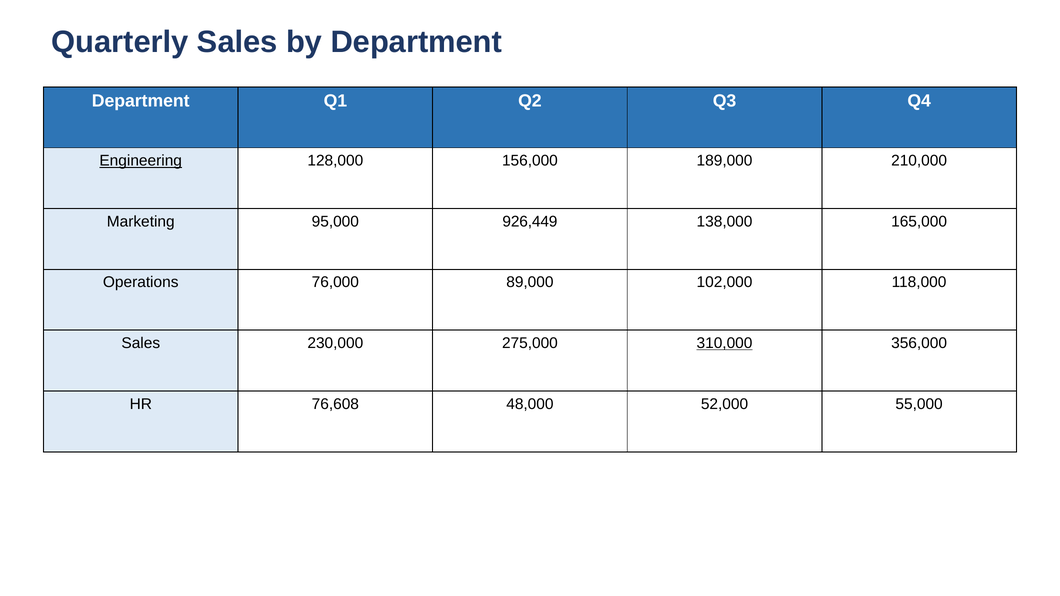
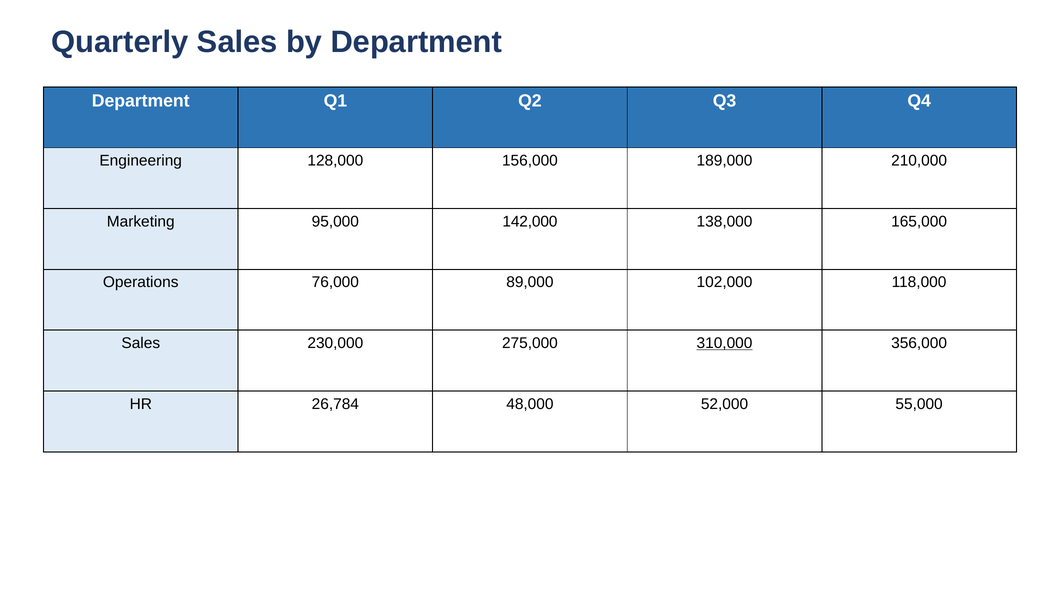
Engineering underline: present -> none
926,449: 926,449 -> 142,000
76,608: 76,608 -> 26,784
